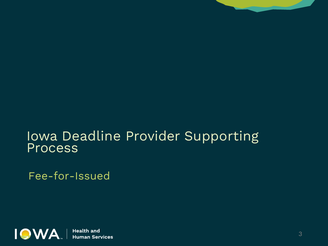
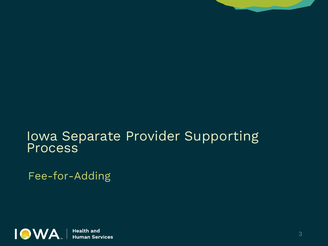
Deadline: Deadline -> Separate
Fee-for-Issued: Fee-for-Issued -> Fee-for-Adding
